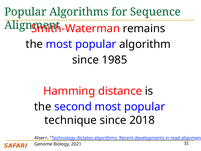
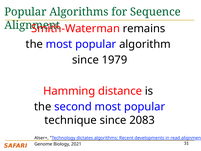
1985: 1985 -> 1979
2018: 2018 -> 2083
